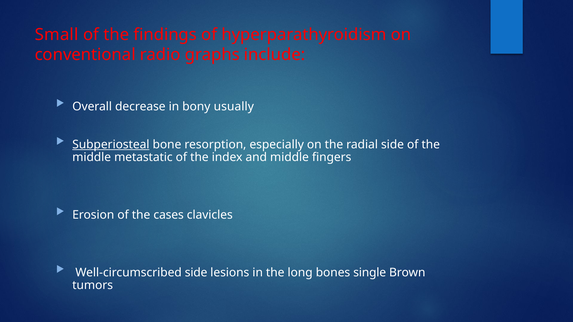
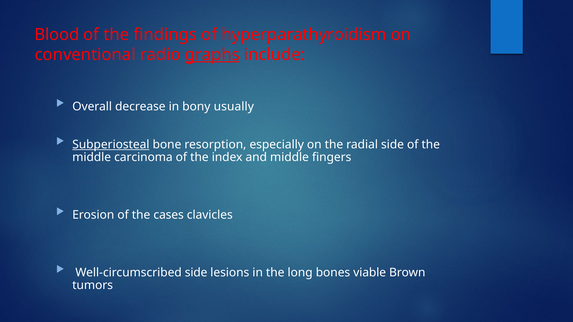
Small: Small -> Blood
graphs underline: none -> present
metastatic: metastatic -> carcinoma
single: single -> viable
